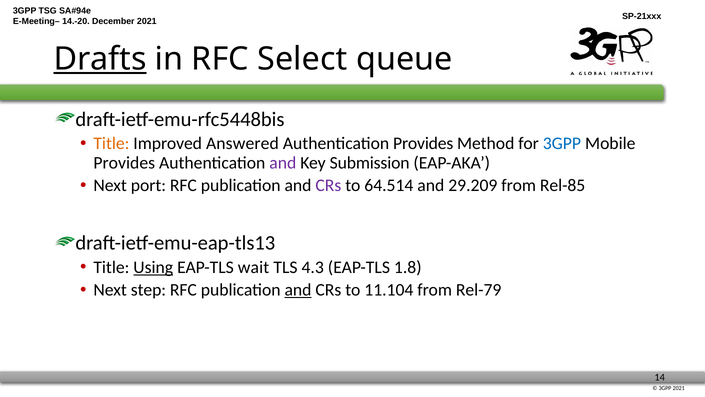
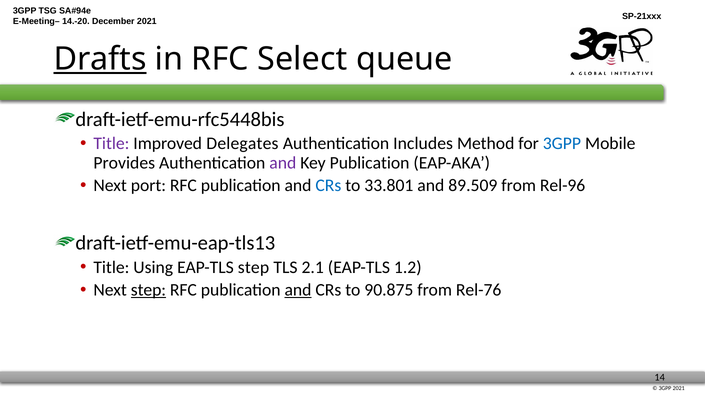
Title at (111, 143) colour: orange -> purple
Answered: Answered -> Delegates
Authentication Provides: Provides -> Includes
Key Submission: Submission -> Publication
CRs at (328, 185) colour: purple -> blue
64.514: 64.514 -> 33.801
29.209: 29.209 -> 89.509
Rel-85: Rel-85 -> Rel-96
Using underline: present -> none
EAP-TLS wait: wait -> step
4.3: 4.3 -> 2.1
1.8: 1.8 -> 1.2
step at (148, 290) underline: none -> present
11.104: 11.104 -> 90.875
Rel-79: Rel-79 -> Rel-76
